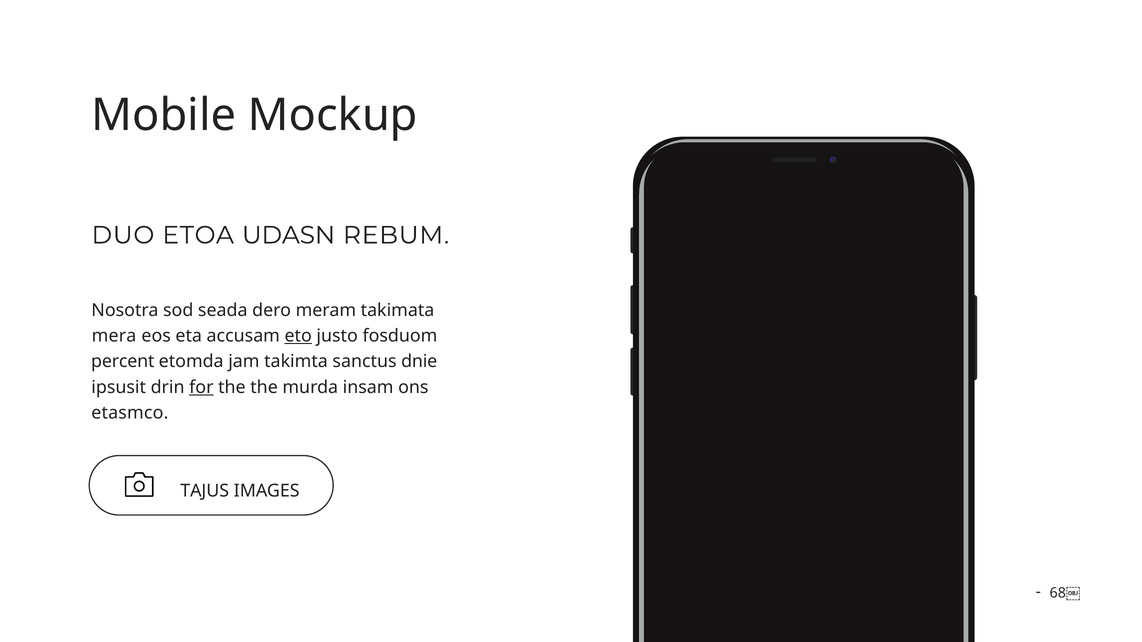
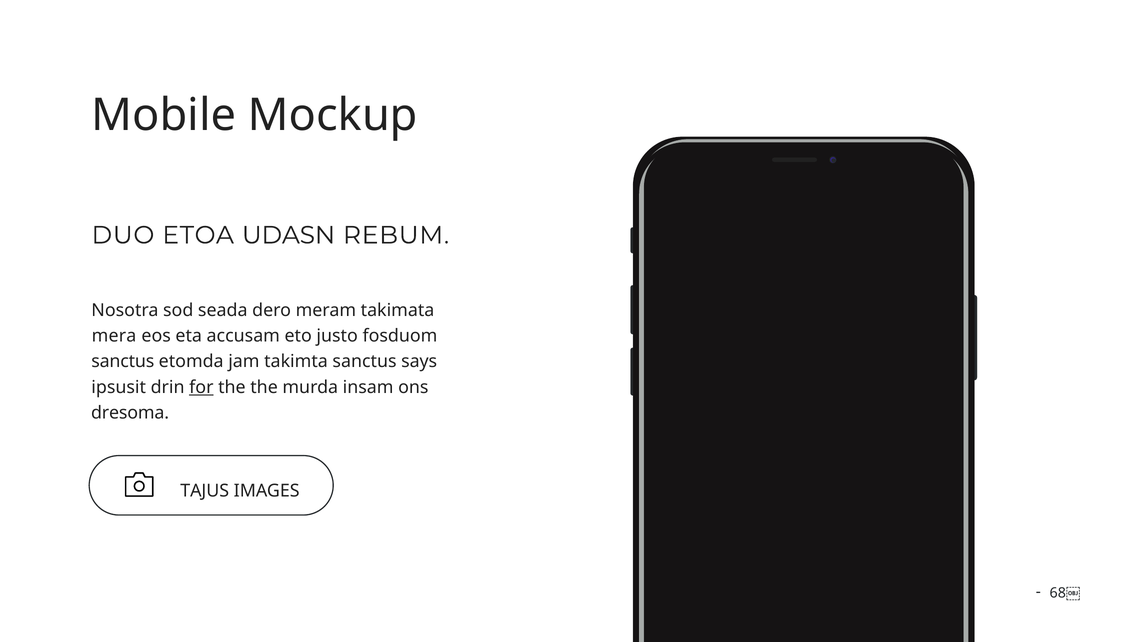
eto underline: present -> none
percent at (123, 362): percent -> sanctus
dnie: dnie -> says
etasmco: etasmco -> dresoma
